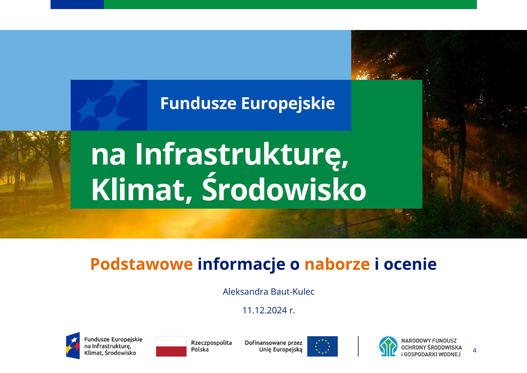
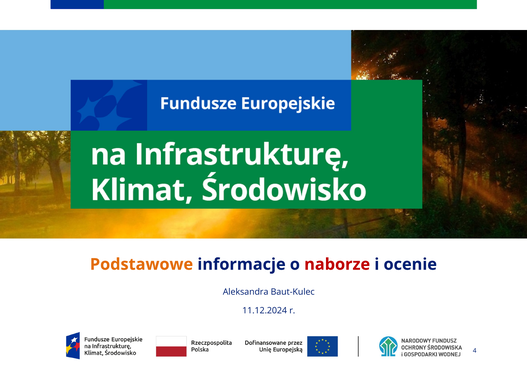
naborze colour: orange -> red
